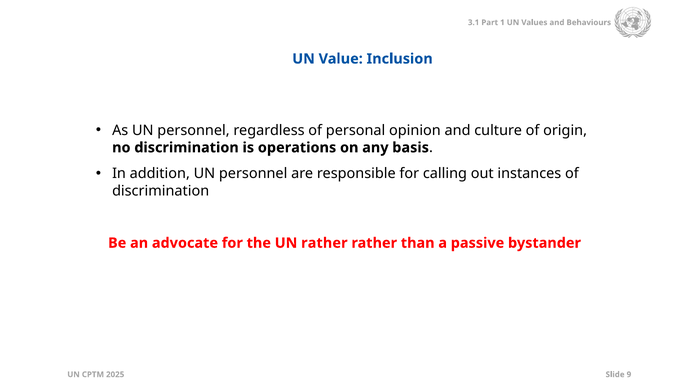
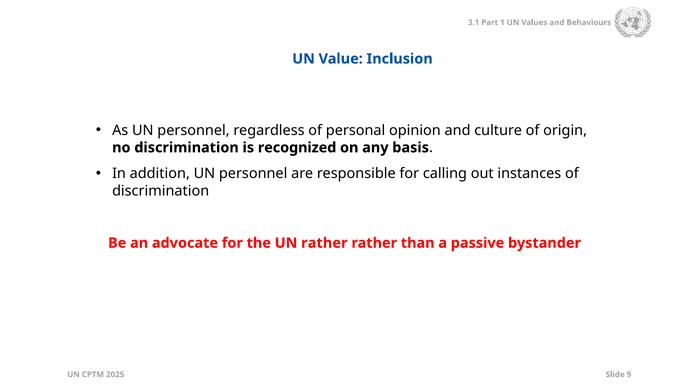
operations: operations -> recognized
